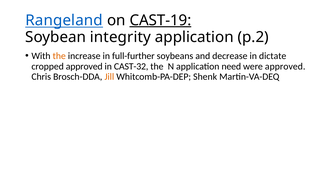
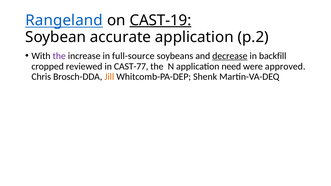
integrity: integrity -> accurate
the at (59, 56) colour: orange -> purple
full-further: full-further -> full-source
decrease underline: none -> present
dictate: dictate -> backfill
cropped approved: approved -> reviewed
CAST-32: CAST-32 -> CAST-77
